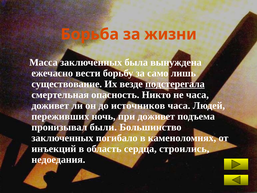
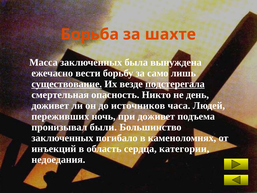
жизни: жизни -> шахте
существование underline: none -> present
не часа: часа -> день
строились: строились -> категории
